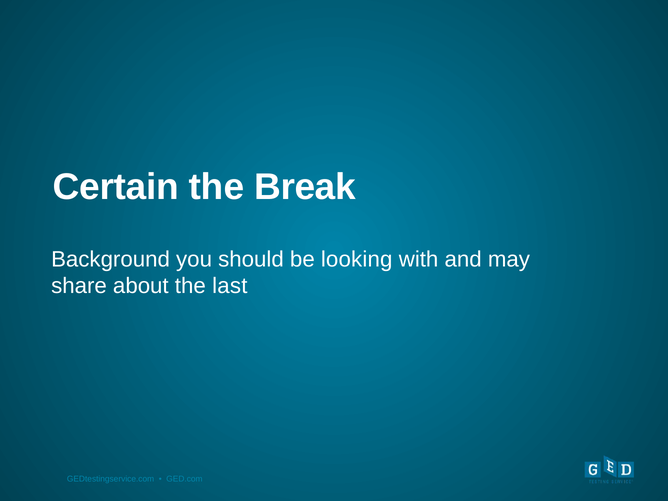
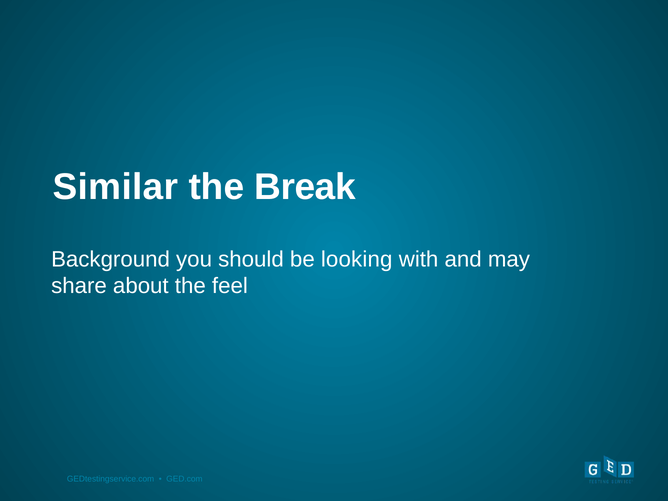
Certain: Certain -> Similar
last: last -> feel
